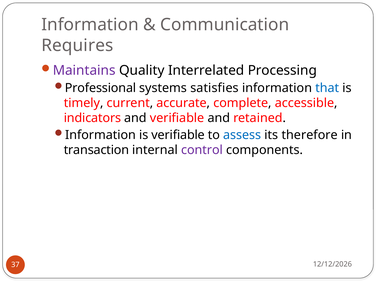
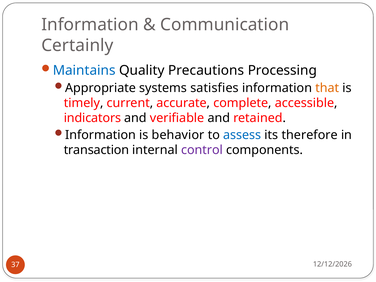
Requires: Requires -> Certainly
Maintains colour: purple -> blue
Interrelated: Interrelated -> Precautions
Professional: Professional -> Appropriate
that colour: blue -> orange
is verifiable: verifiable -> behavior
